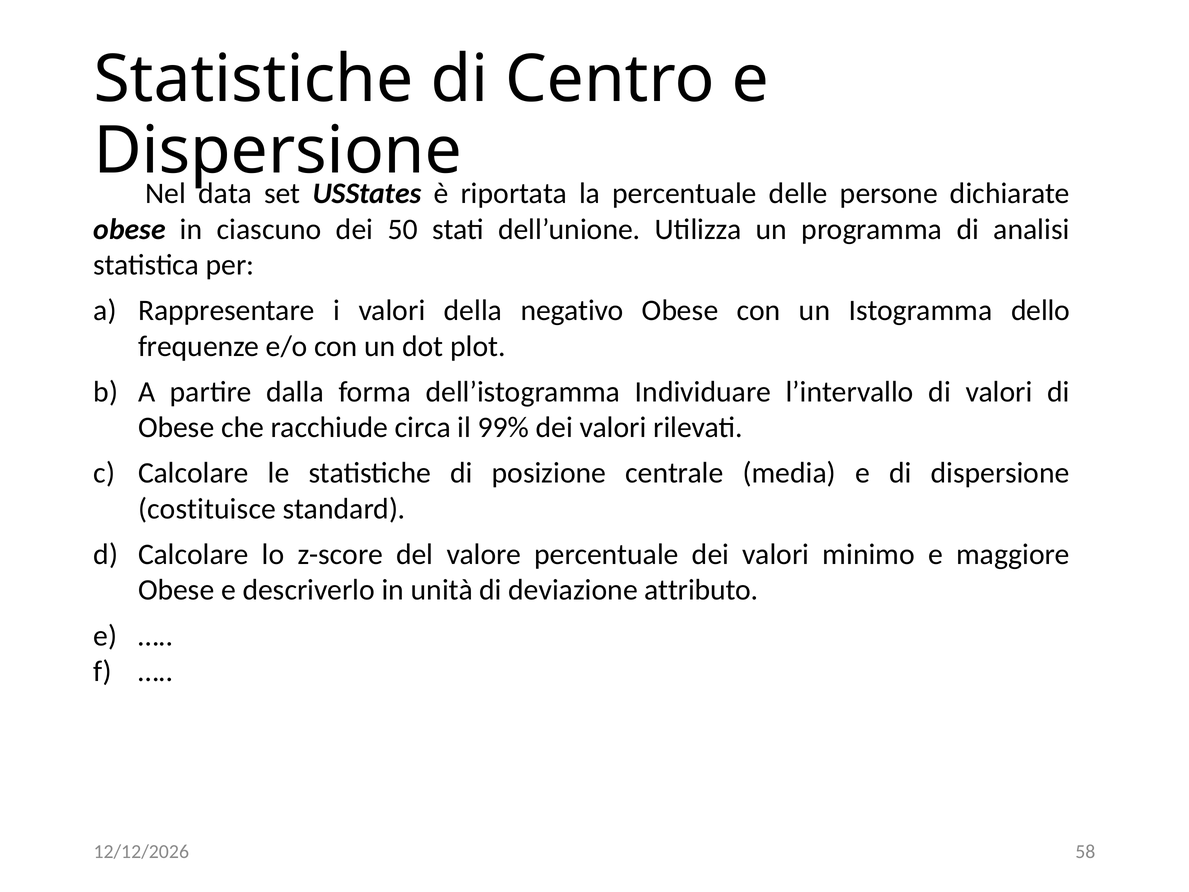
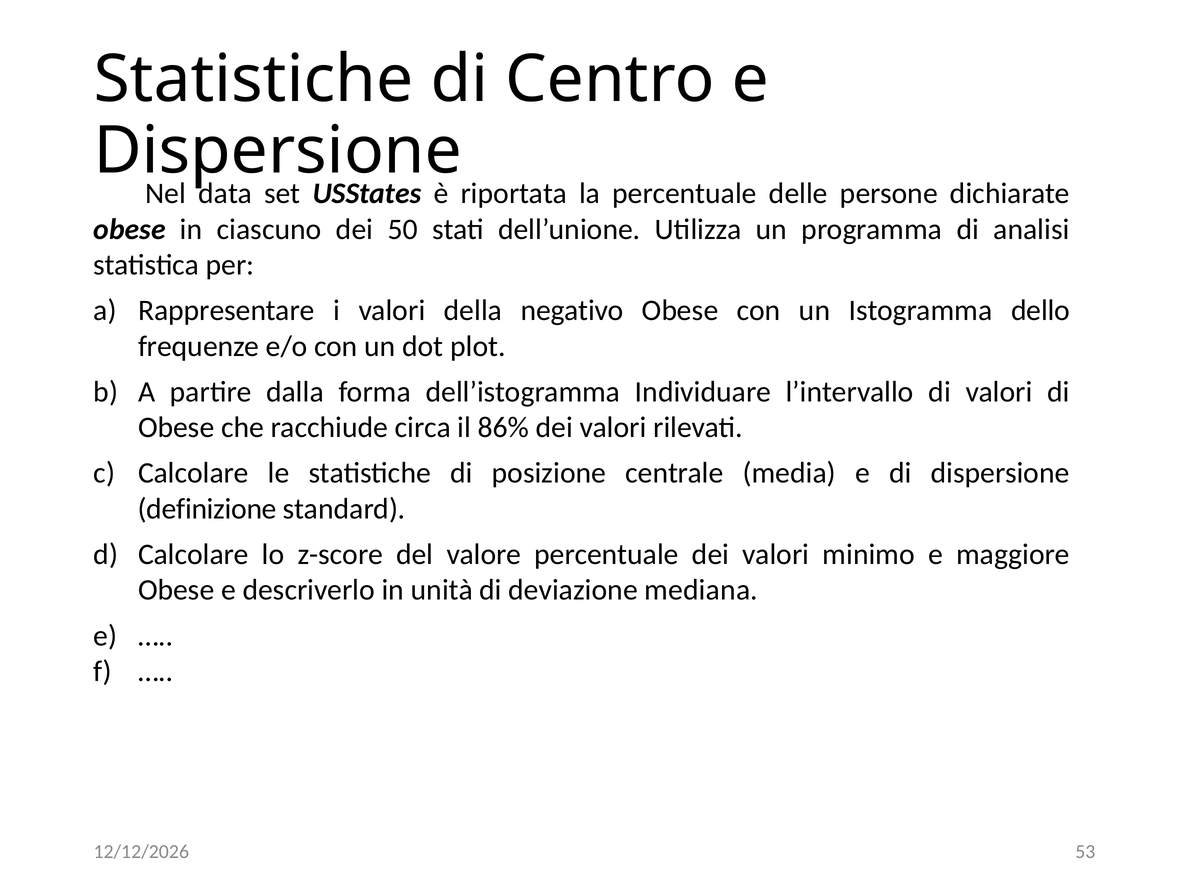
99%: 99% -> 86%
costituisce: costituisce -> definizione
attributo: attributo -> mediana
58: 58 -> 53
